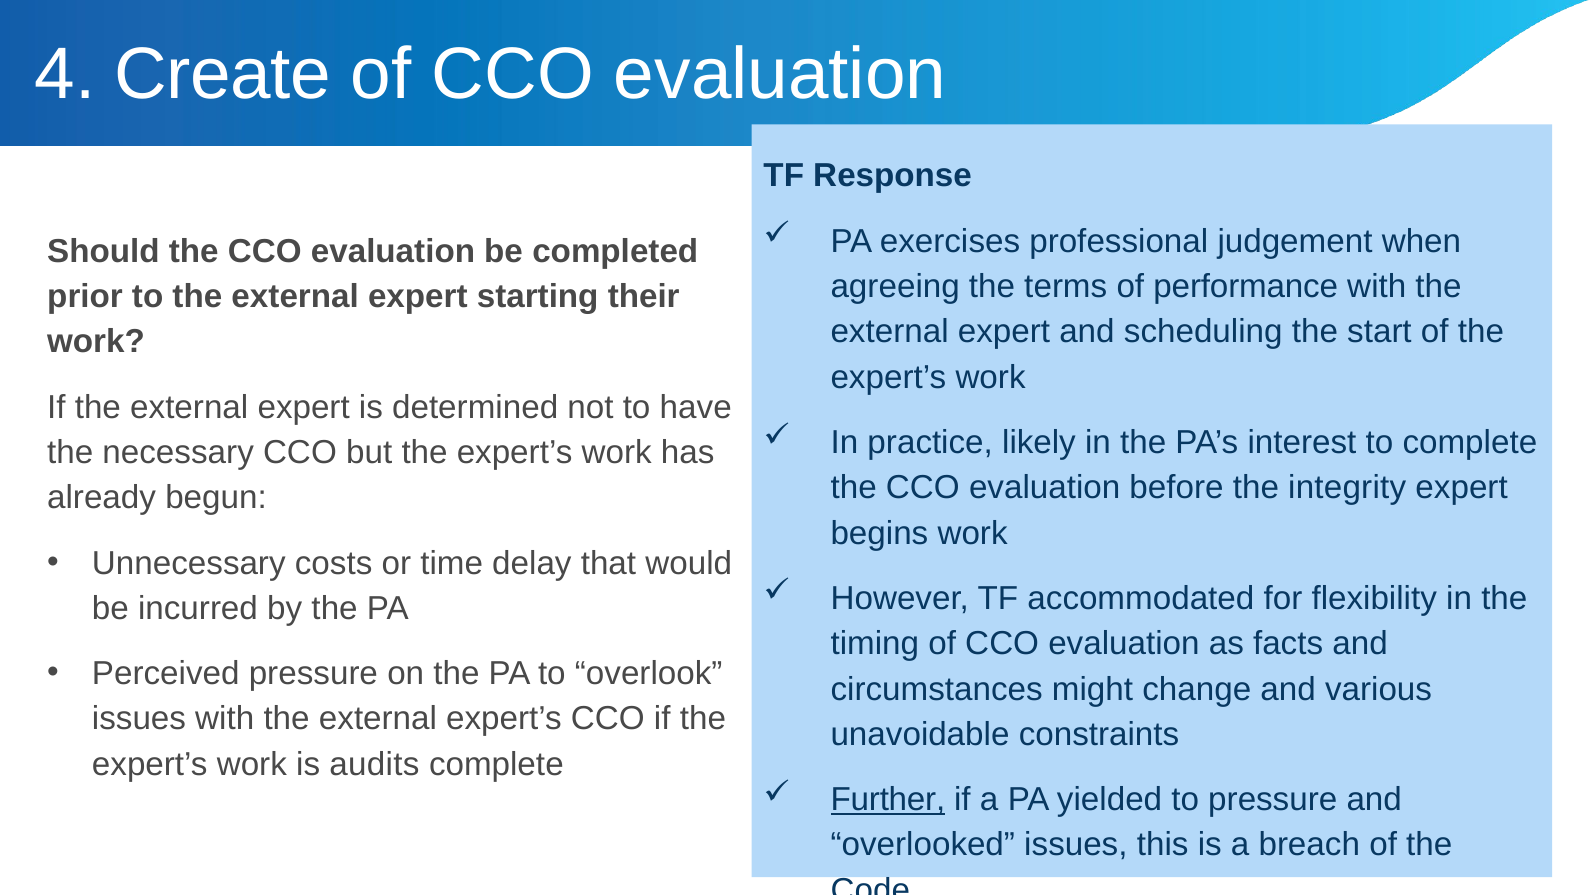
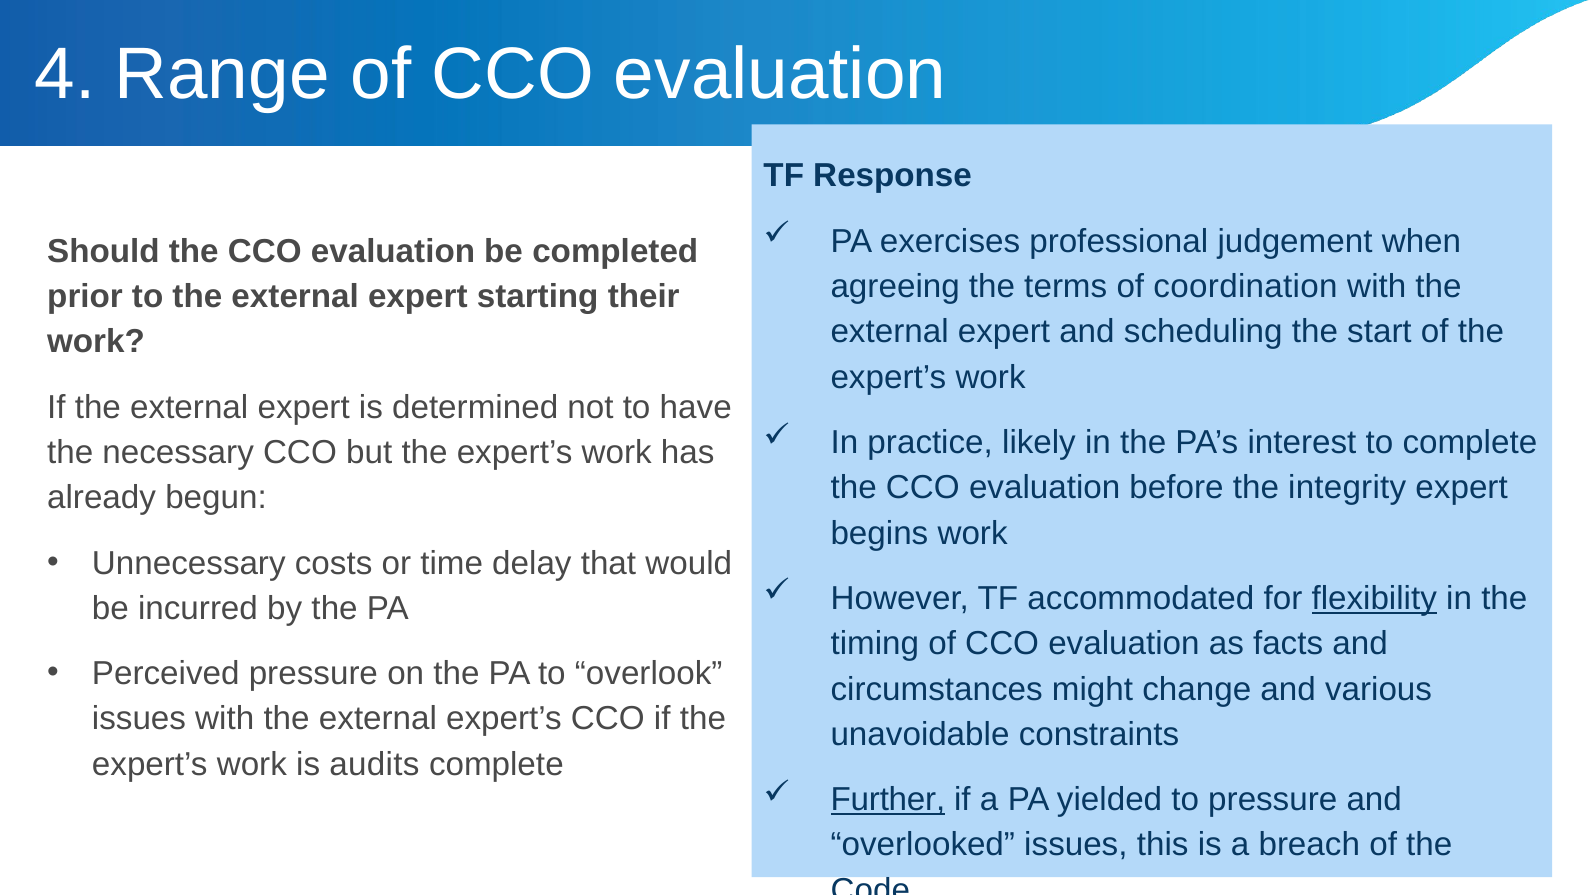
Create: Create -> Range
performance: performance -> coordination
flexibility underline: none -> present
